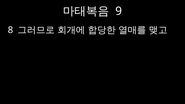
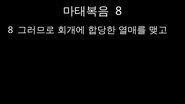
9 at (119, 11): 9 -> 8
